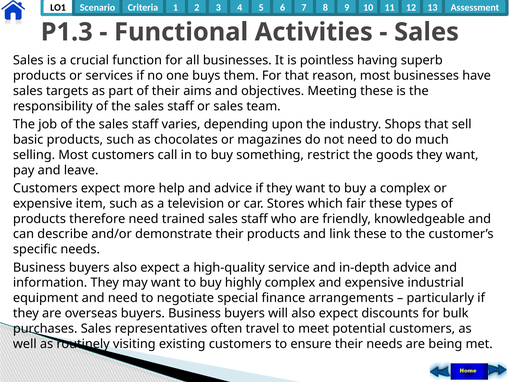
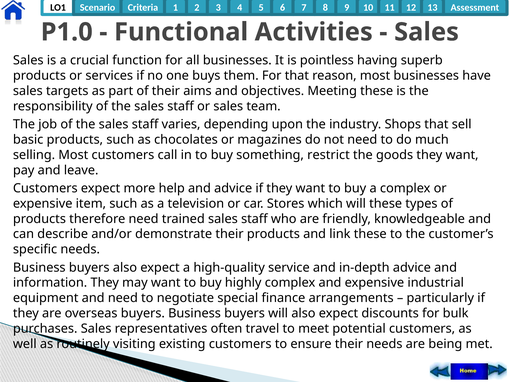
P1.3: P1.3 -> P1.0
which fair: fair -> will
